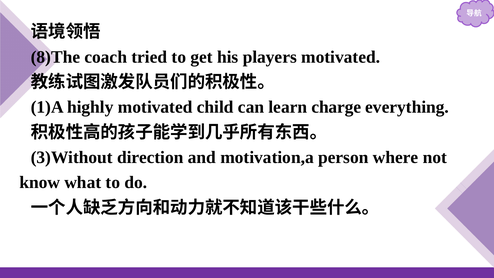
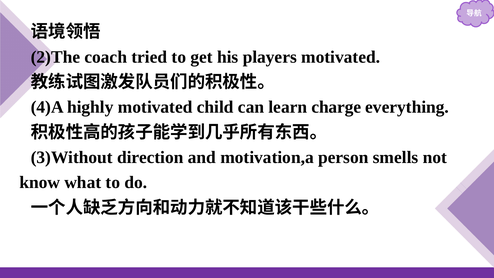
8)The: 8)The -> 2)The
1)A: 1)A -> 4)A
where: where -> smells
